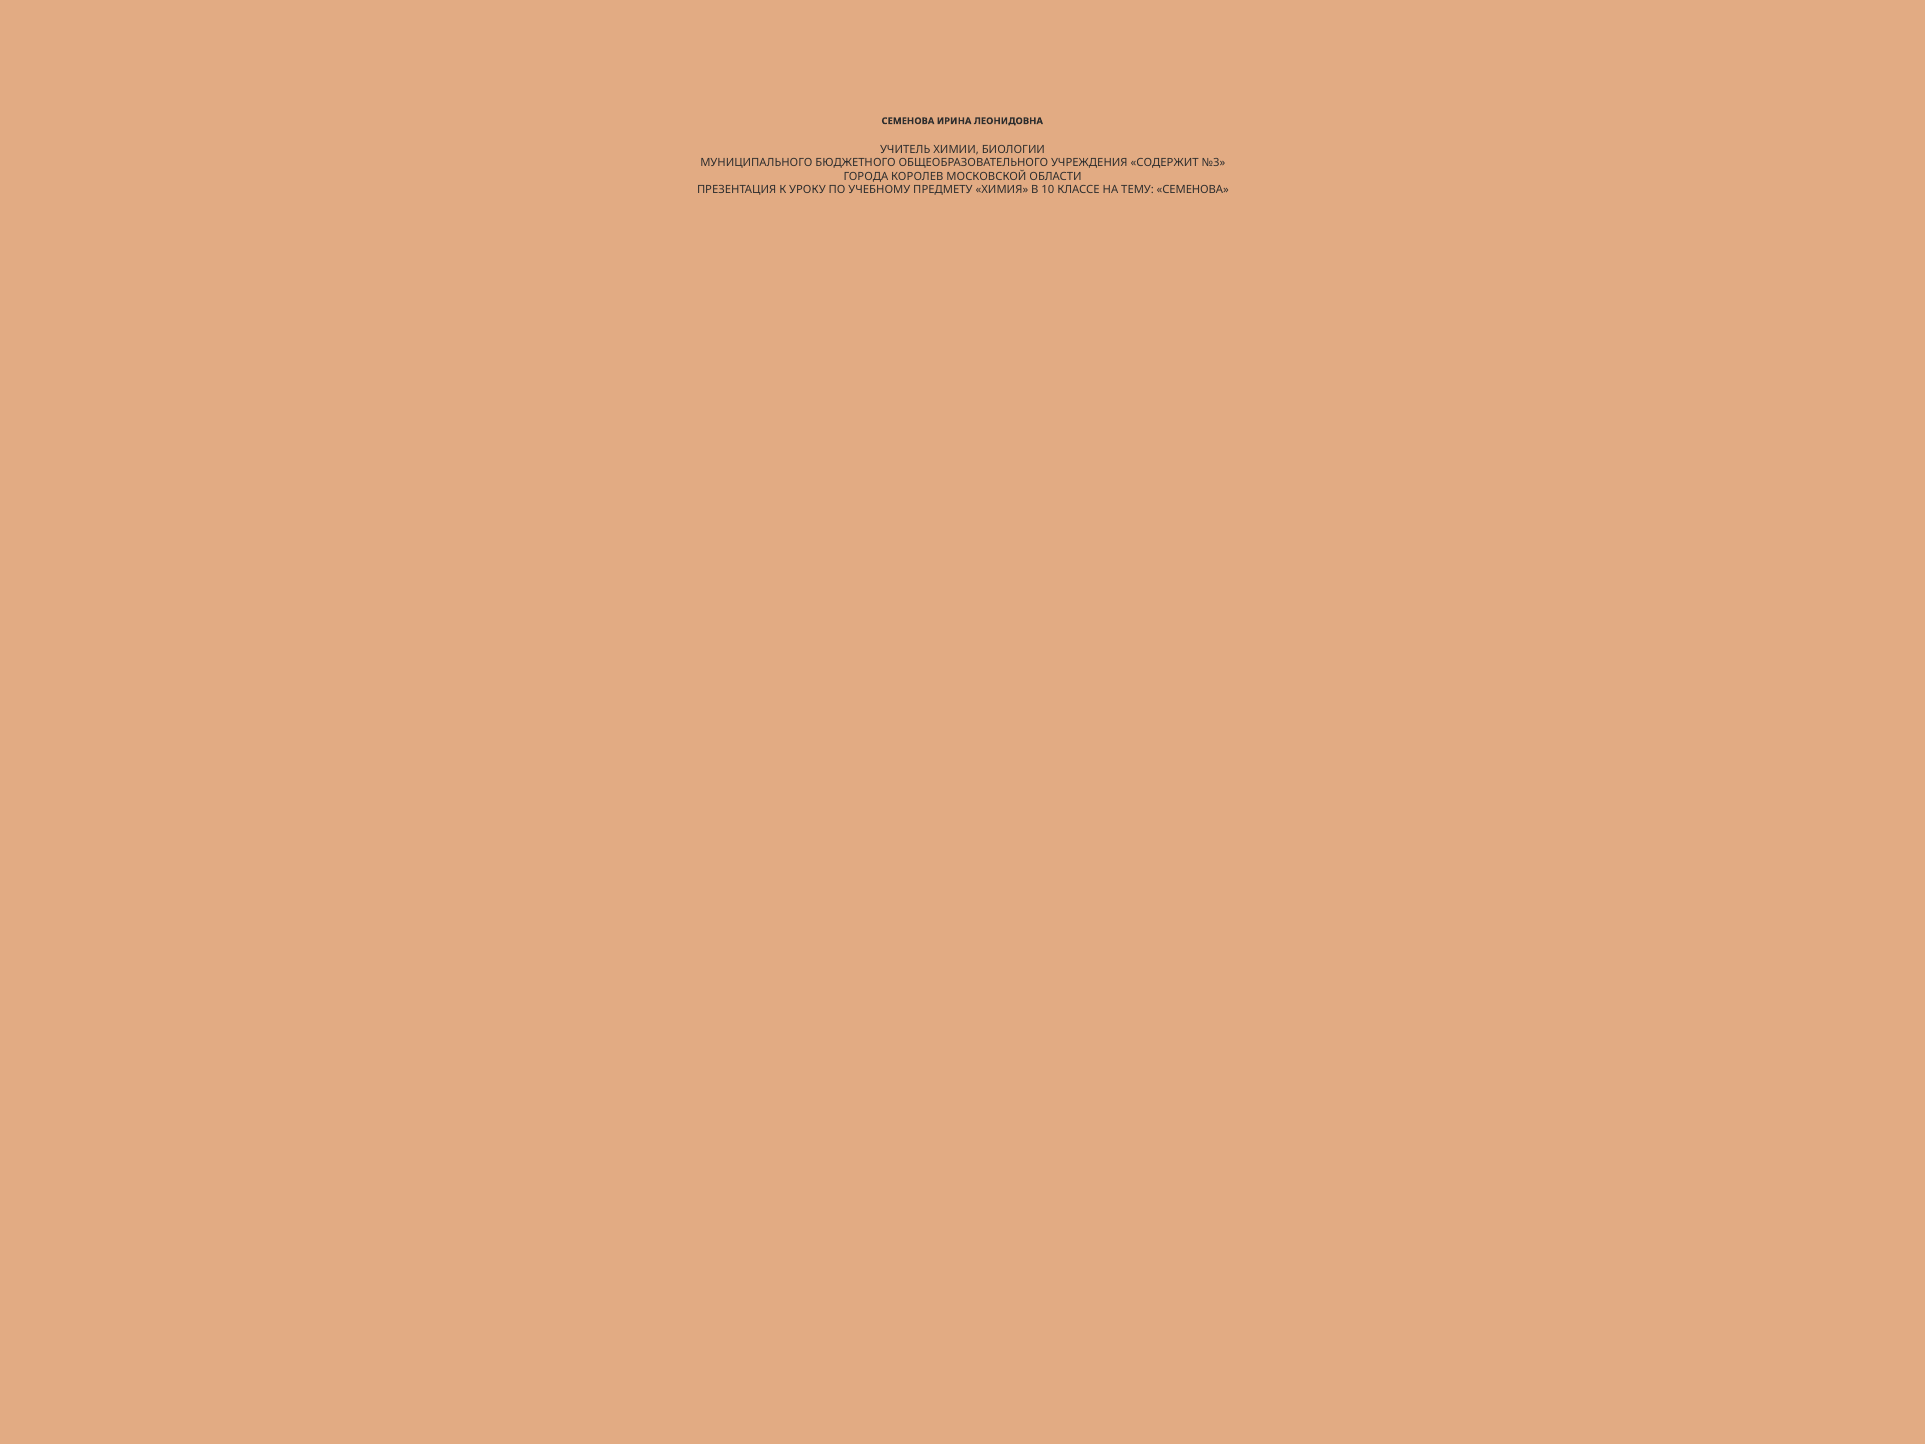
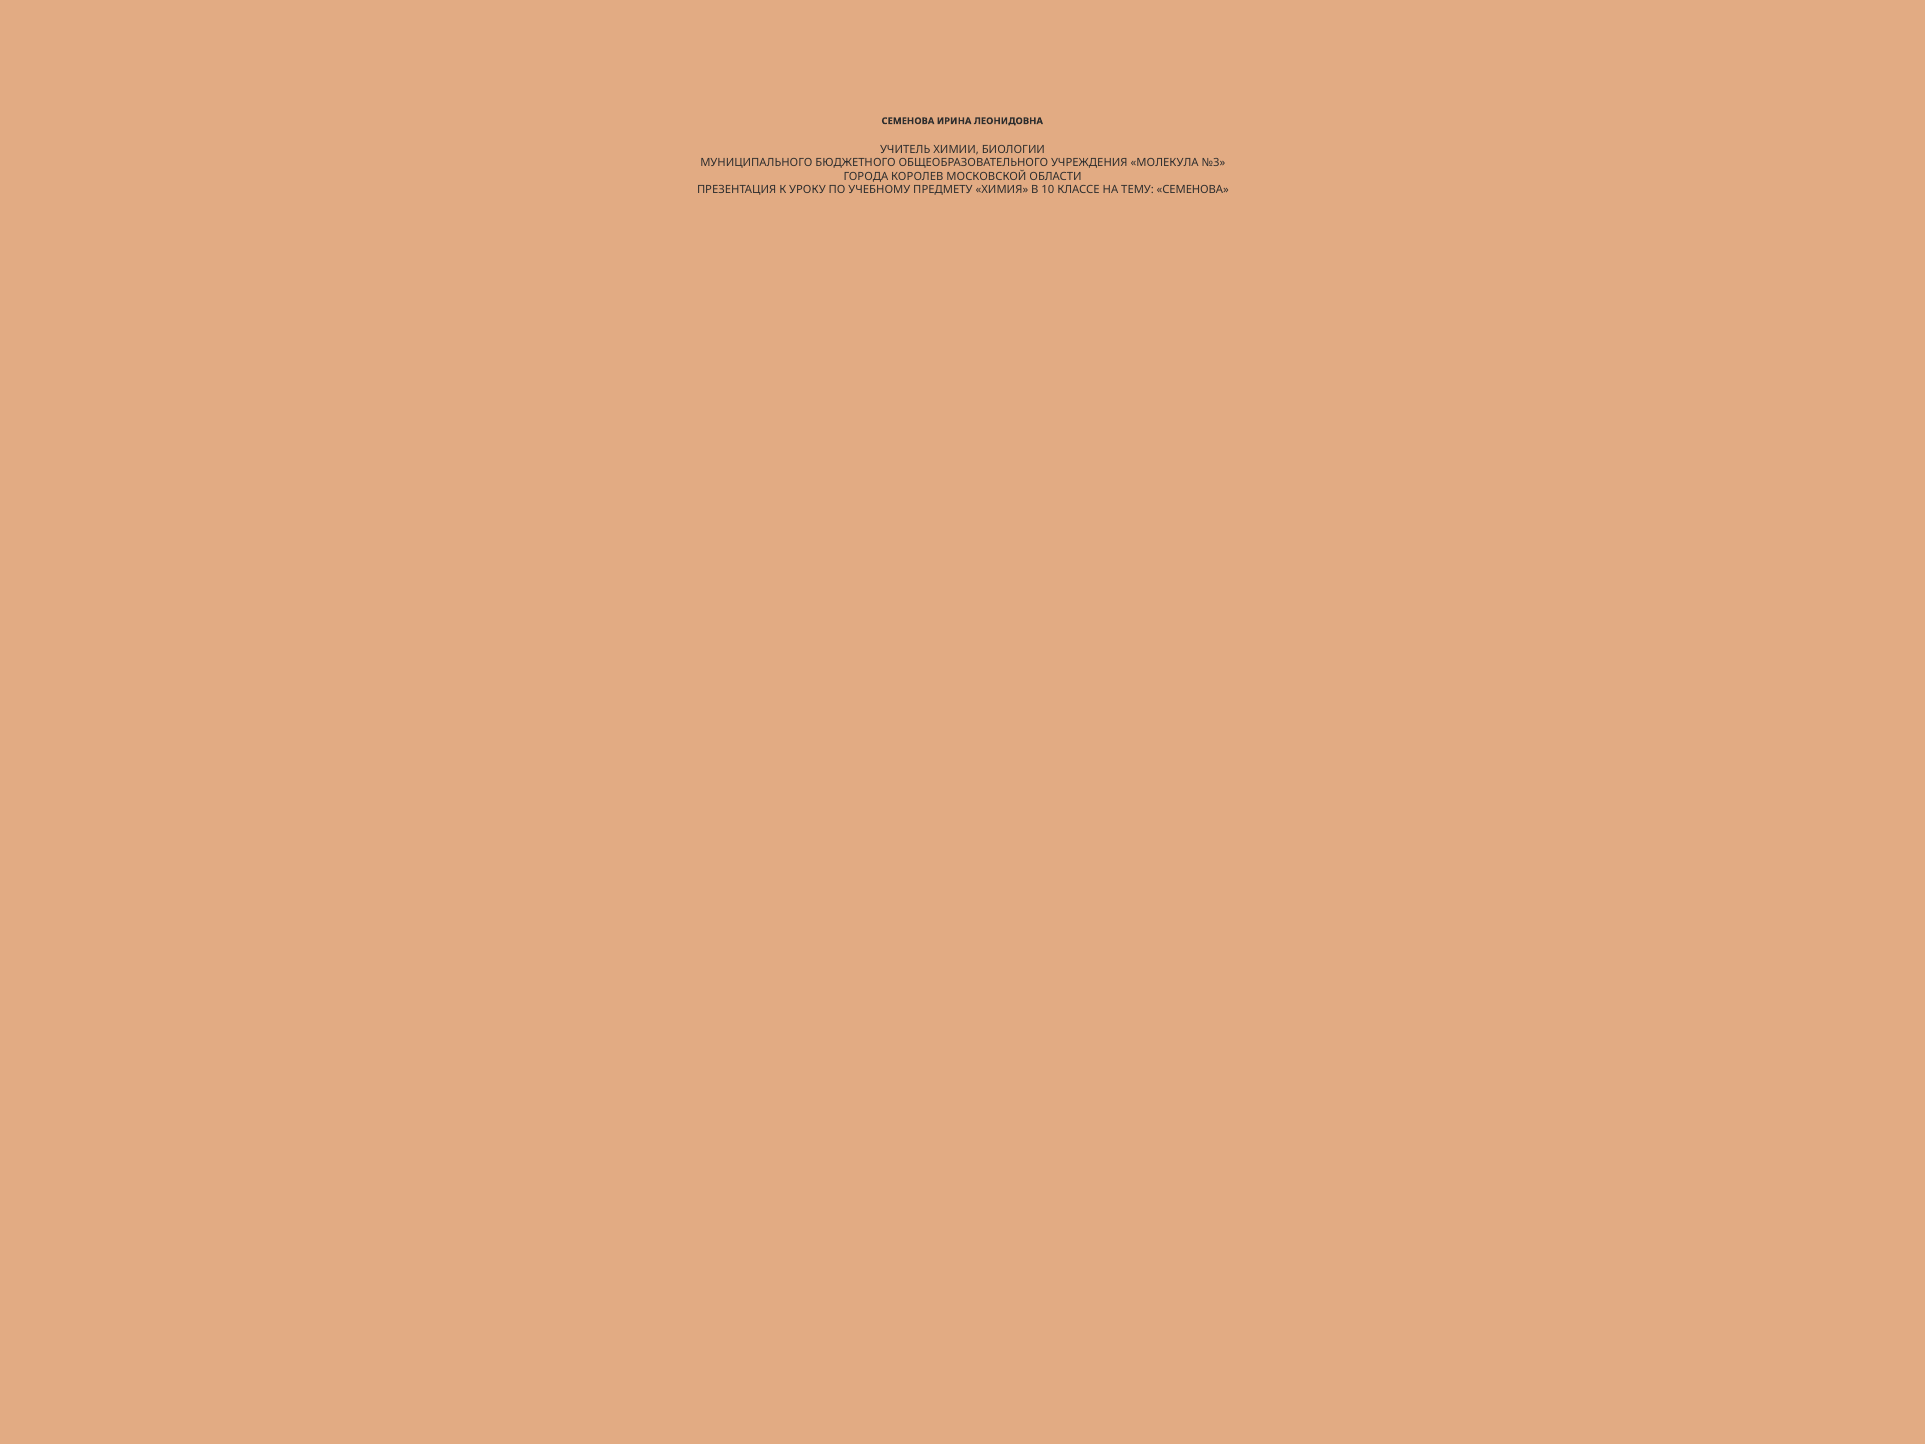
СОДЕРЖИТ: СОДЕРЖИТ -> МОЛЕКУЛА
